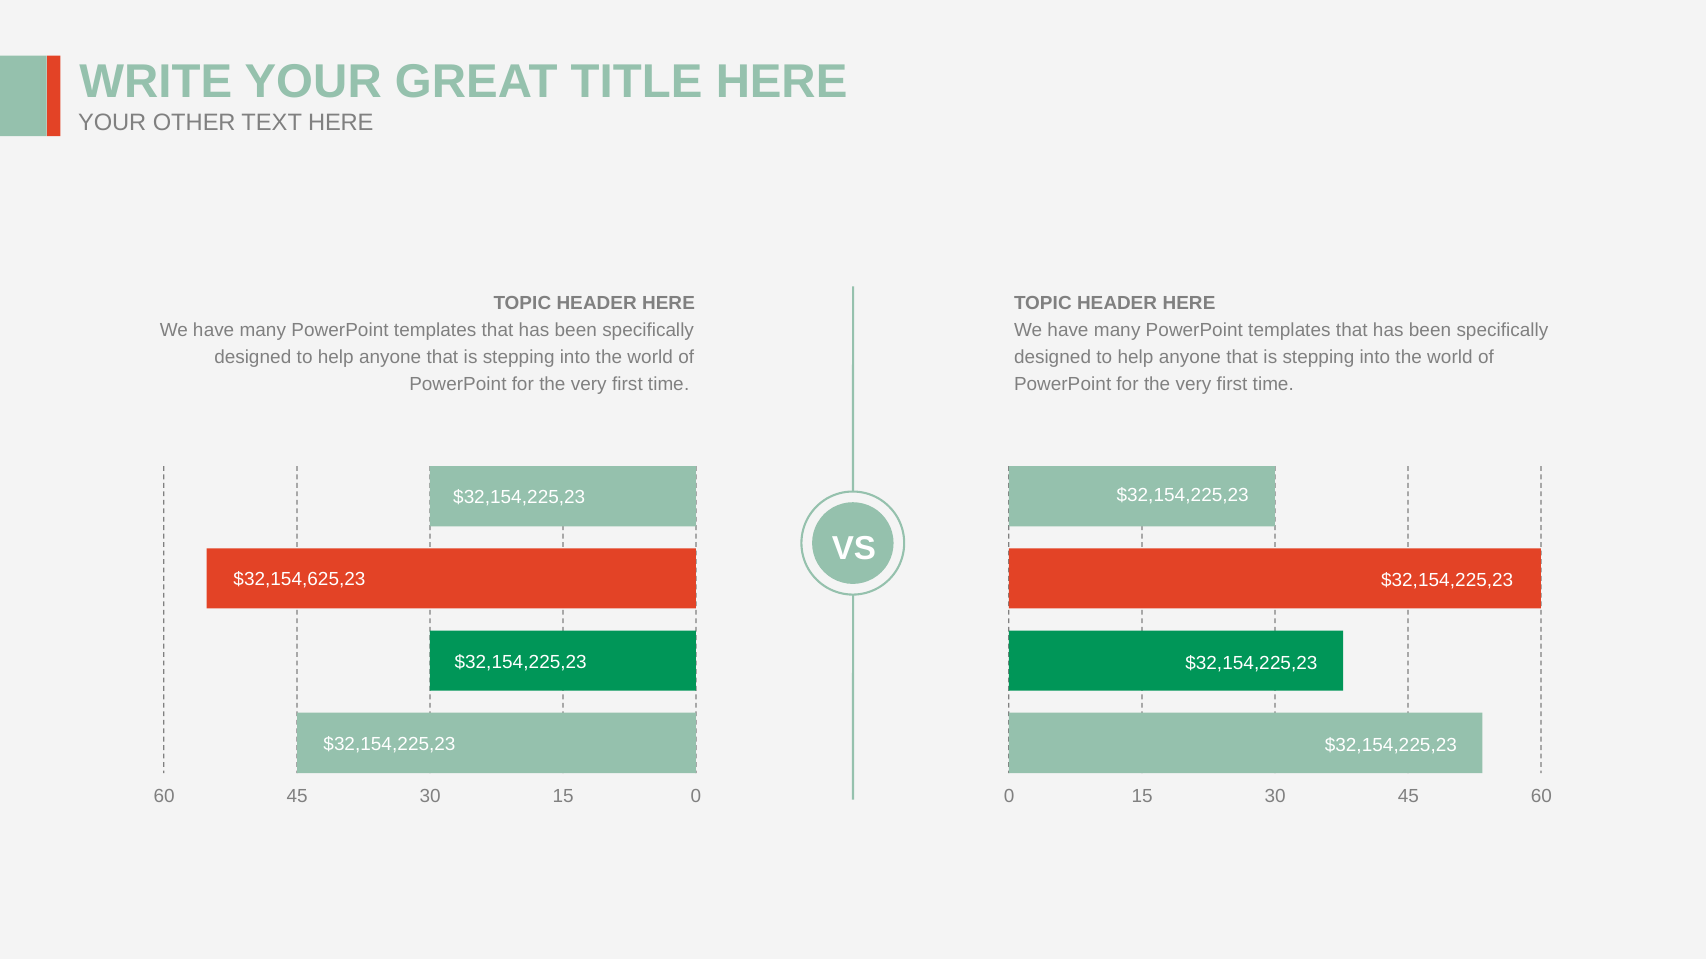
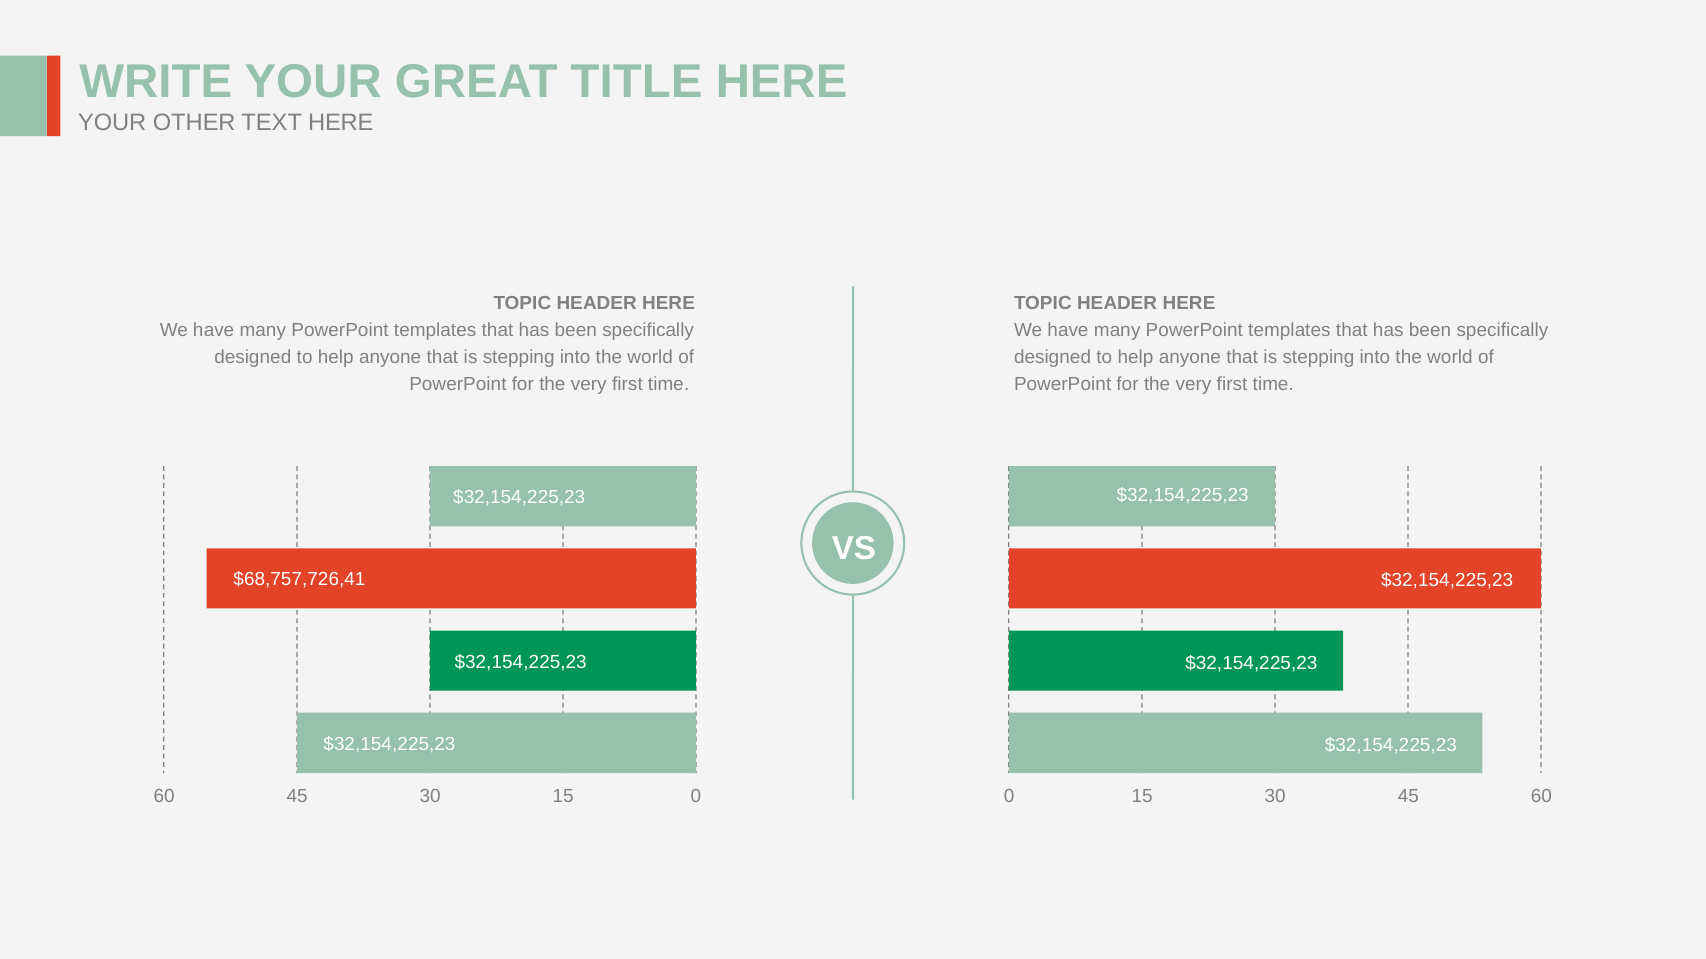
$32,154,625,23: $32,154,625,23 -> $68,757,726,41
